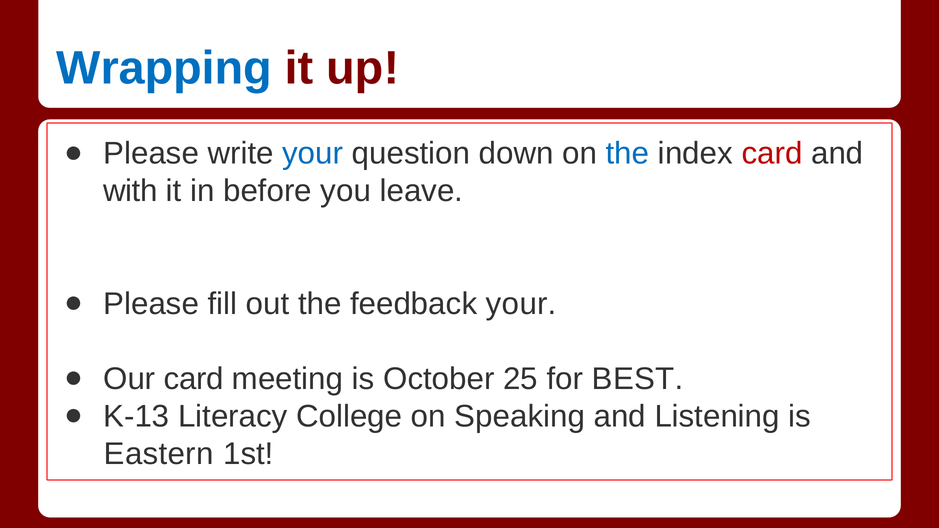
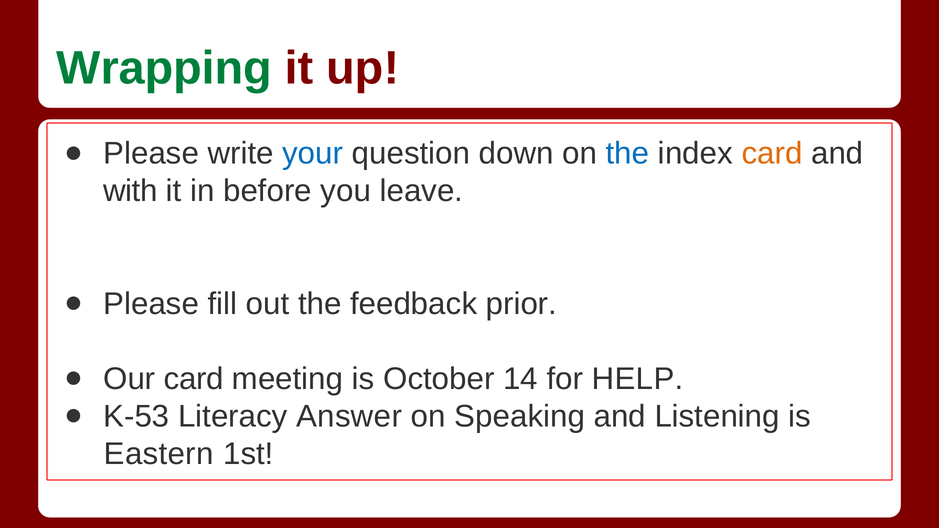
Wrapping colour: blue -> green
card at (772, 154) colour: red -> orange
feedback your: your -> prior
25: 25 -> 14
BEST: BEST -> HELP
K-13: K-13 -> K-53
College: College -> Answer
